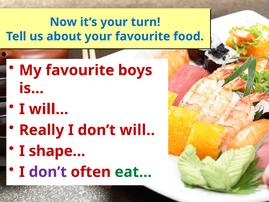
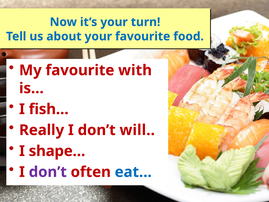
boys: boys -> with
will…: will… -> fish…
eat… colour: green -> blue
